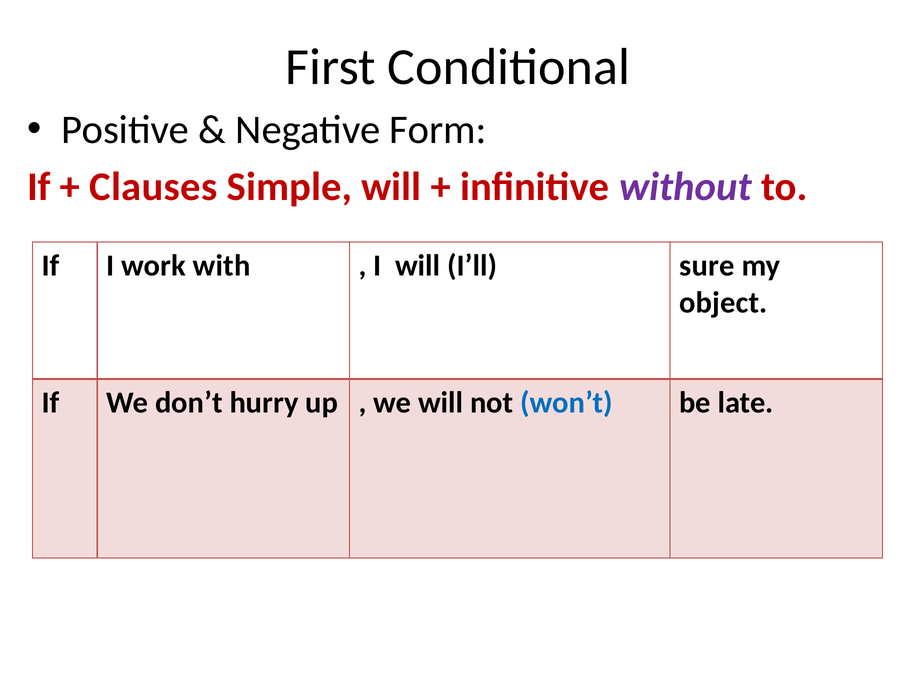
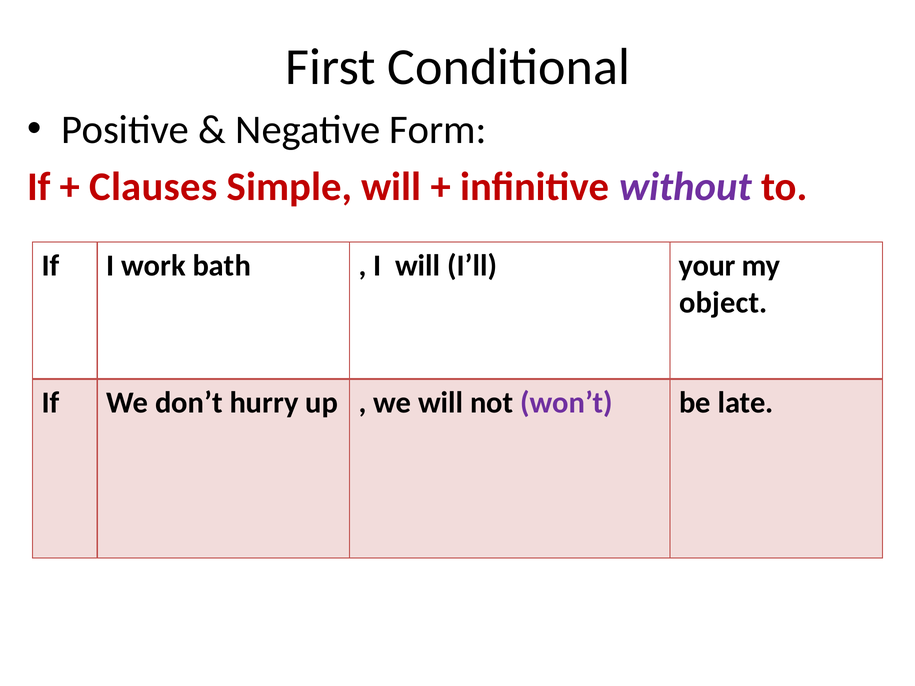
with: with -> bath
sure: sure -> your
won’t colour: blue -> purple
